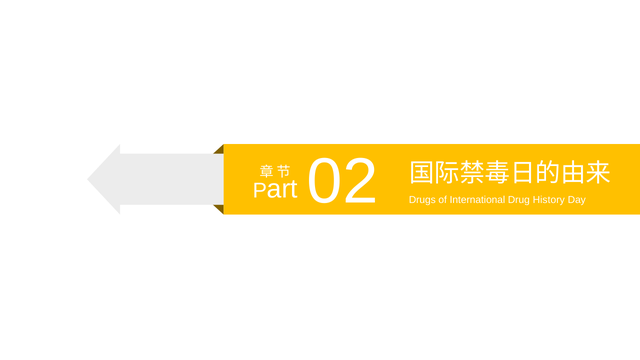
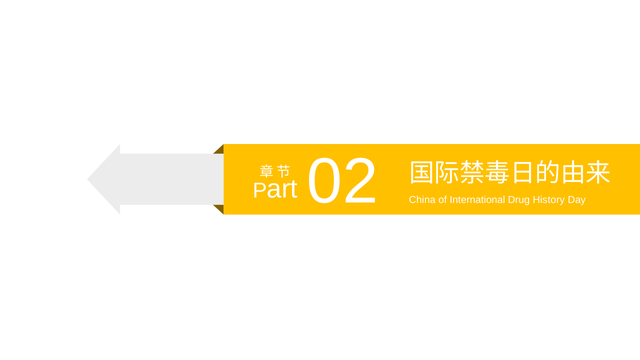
Drugs: Drugs -> China
